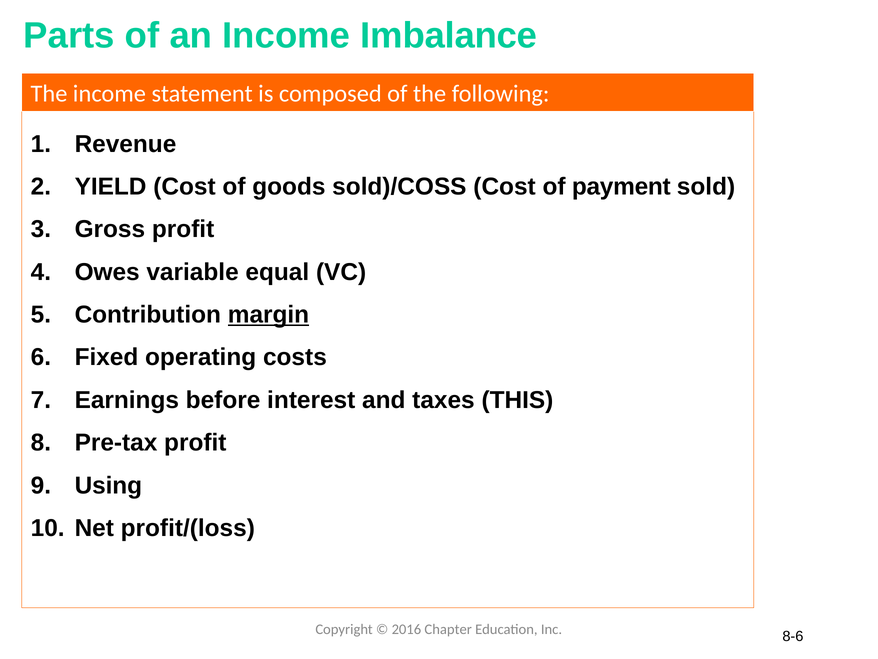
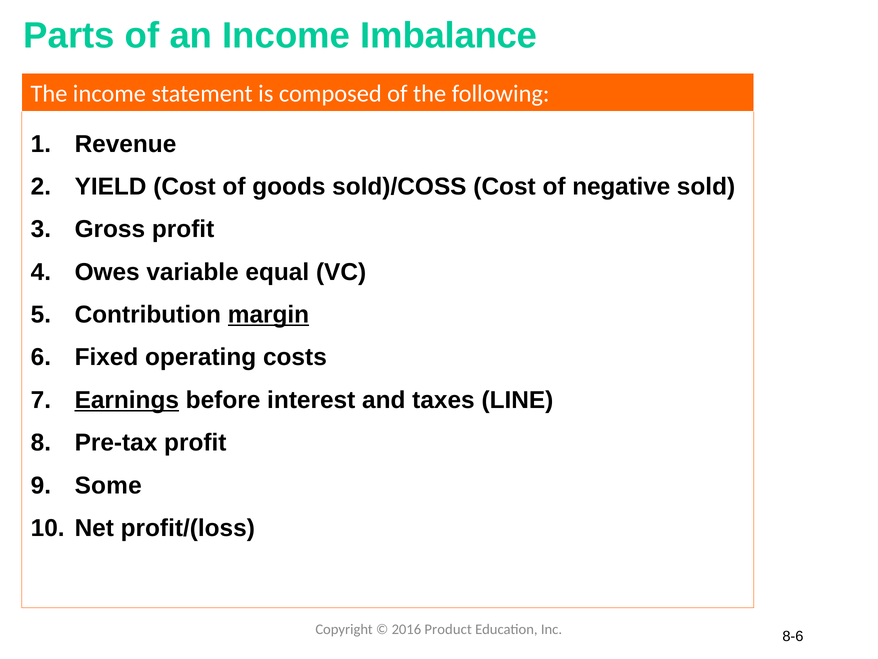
payment: payment -> negative
Earnings underline: none -> present
THIS: THIS -> LINE
Using: Using -> Some
Chapter: Chapter -> Product
